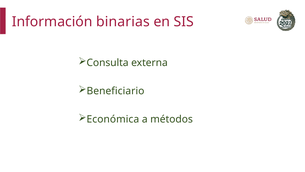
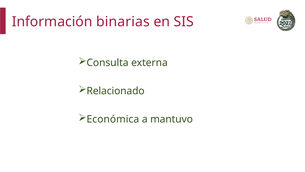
Beneficiario: Beneficiario -> Relacionado
métodos: métodos -> mantuvo
